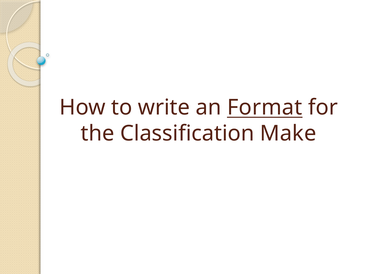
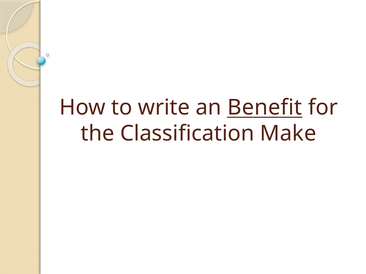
Format: Format -> Benefit
